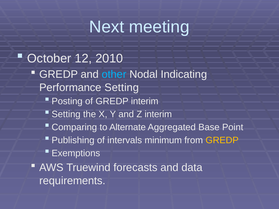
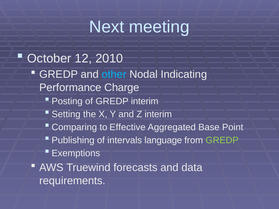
Performance Setting: Setting -> Charge
Alternate: Alternate -> Effective
minimum: minimum -> language
GREDP at (222, 140) colour: yellow -> light green
